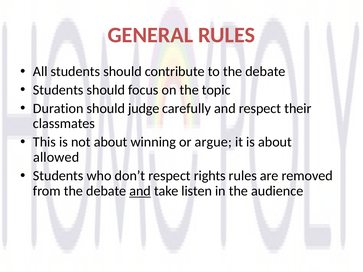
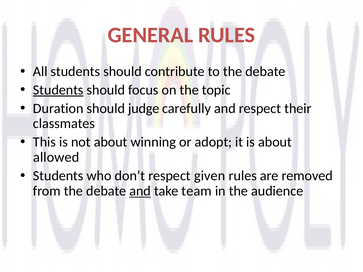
Students at (58, 90) underline: none -> present
argue: argue -> adopt
rights: rights -> given
listen: listen -> team
